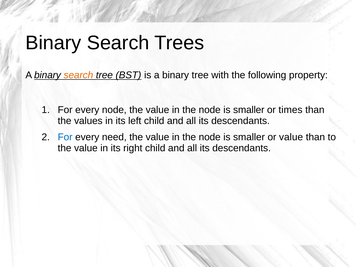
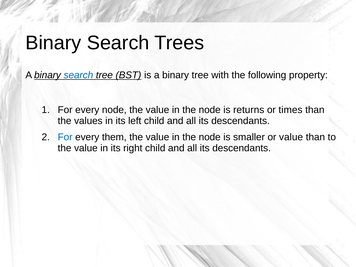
search at (78, 75) colour: orange -> blue
smaller at (249, 110): smaller -> returns
need: need -> them
